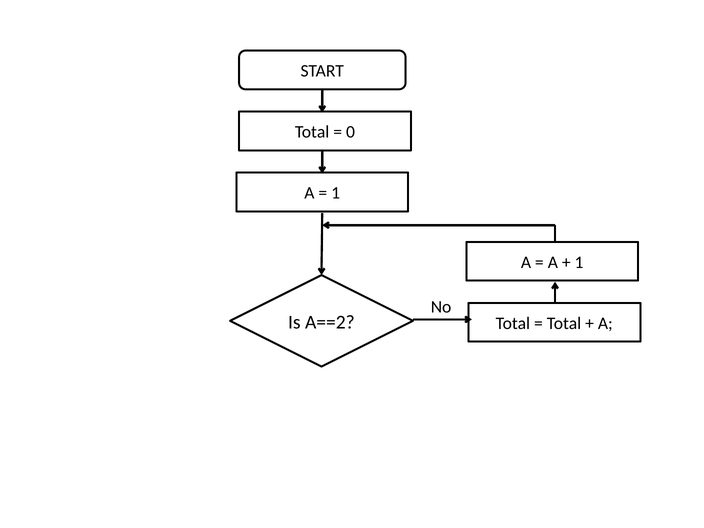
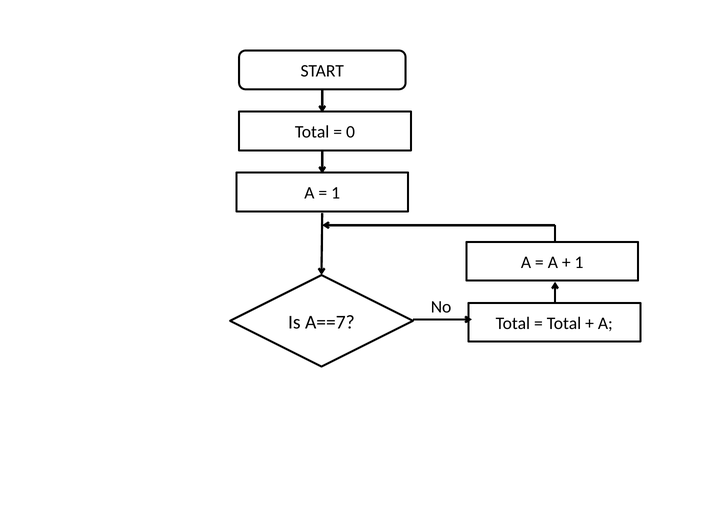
A==2: A==2 -> A==7
